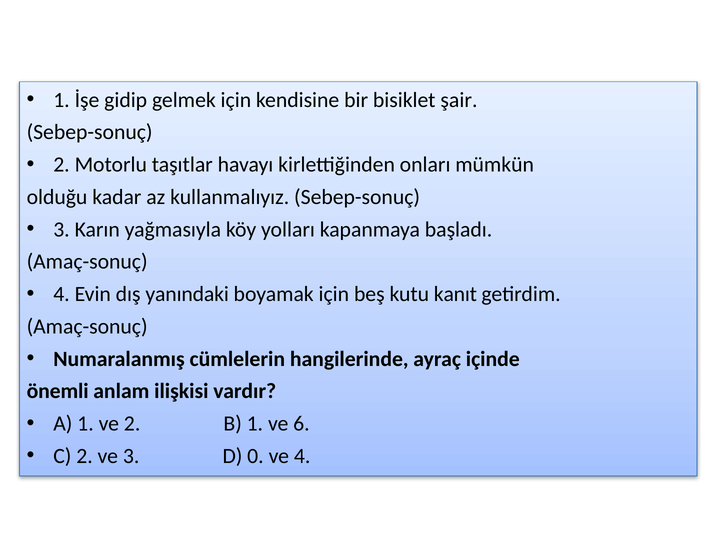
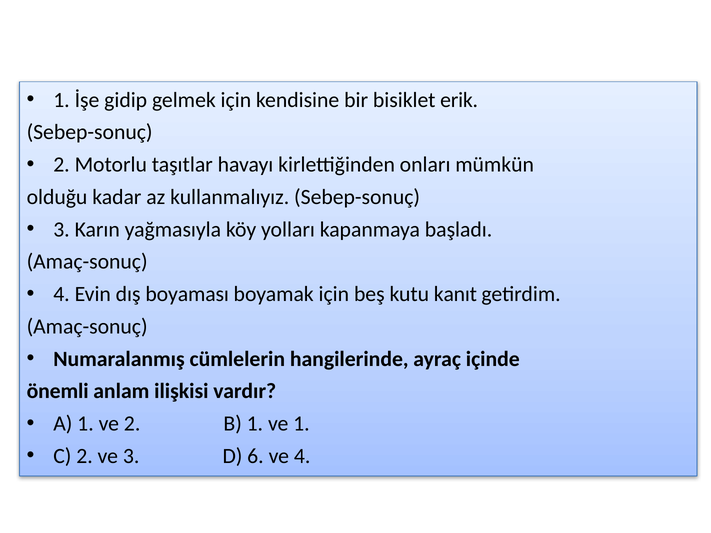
şair: şair -> erik
yanındaki: yanındaki -> boyaması
ve 6: 6 -> 1
0: 0 -> 6
